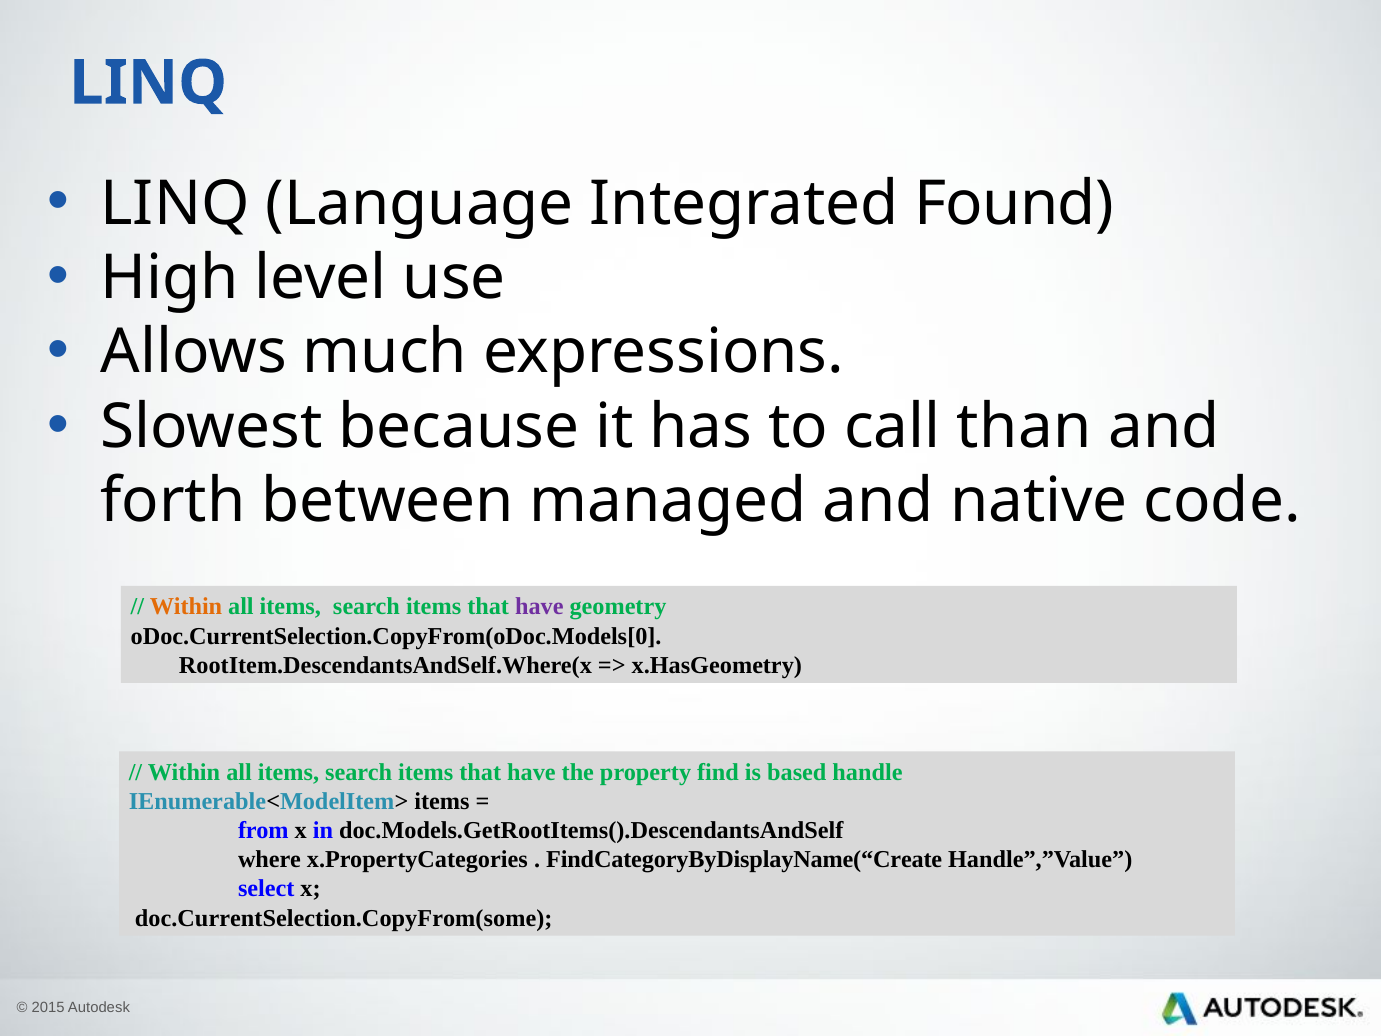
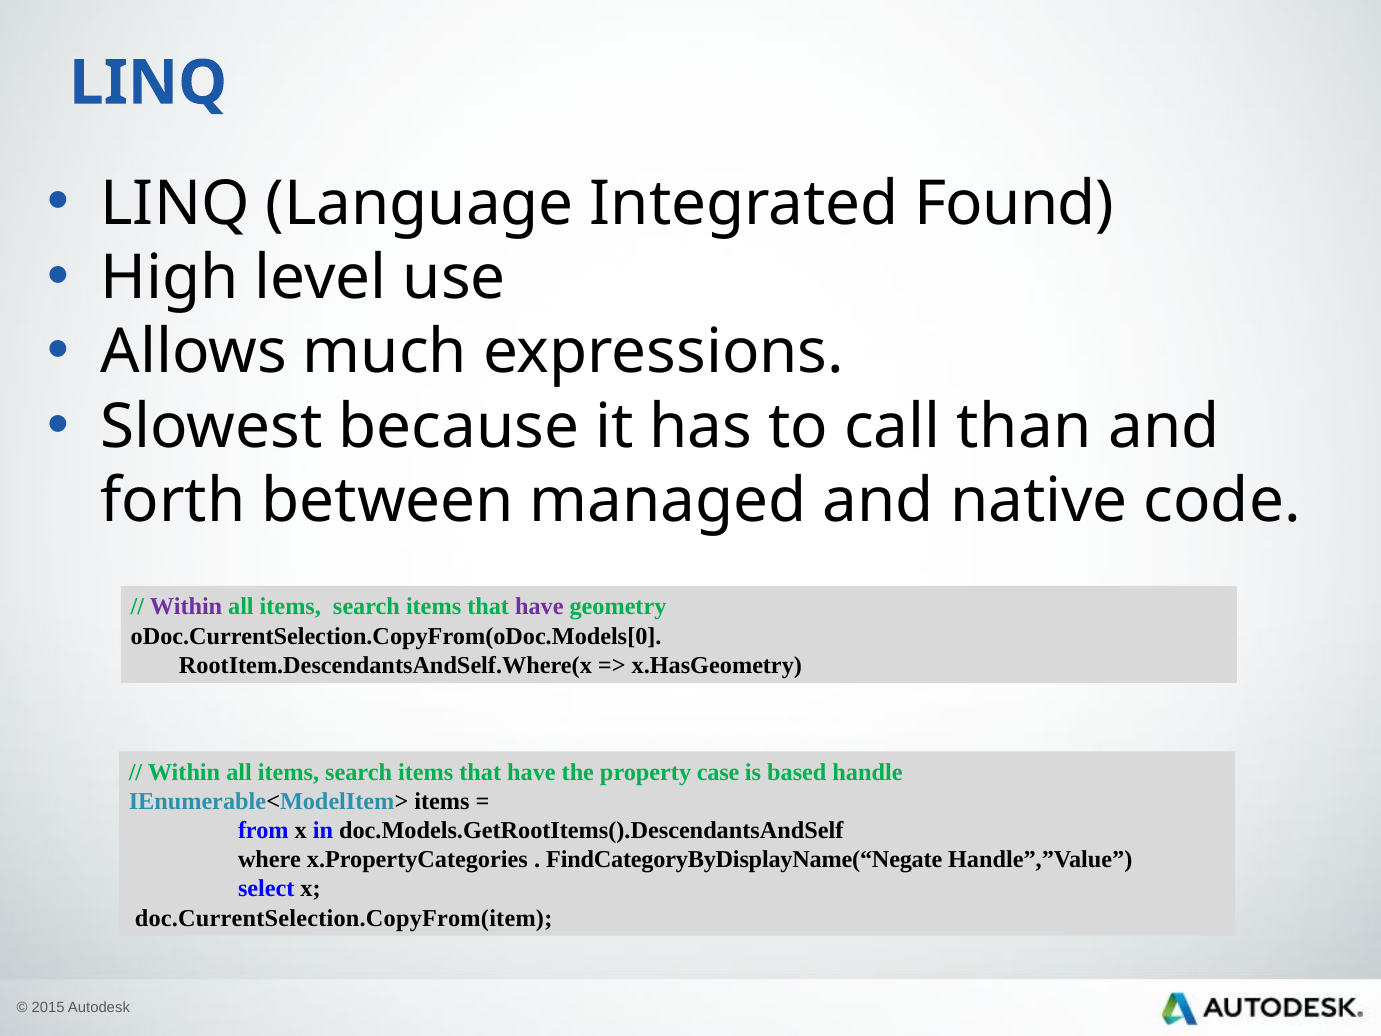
Within at (186, 607) colour: orange -> purple
find: find -> case
FindCategoryByDisplayName(“Create: FindCategoryByDisplayName(“Create -> FindCategoryByDisplayName(“Negate
doc.CurrentSelection.CopyFrom(some: doc.CurrentSelection.CopyFrom(some -> doc.CurrentSelection.CopyFrom(item
